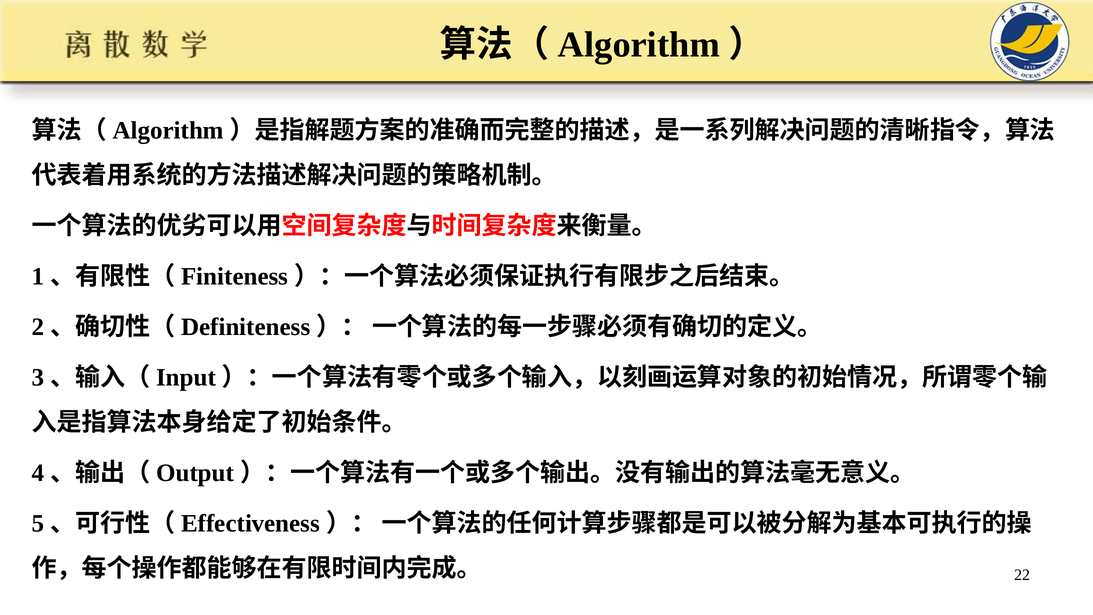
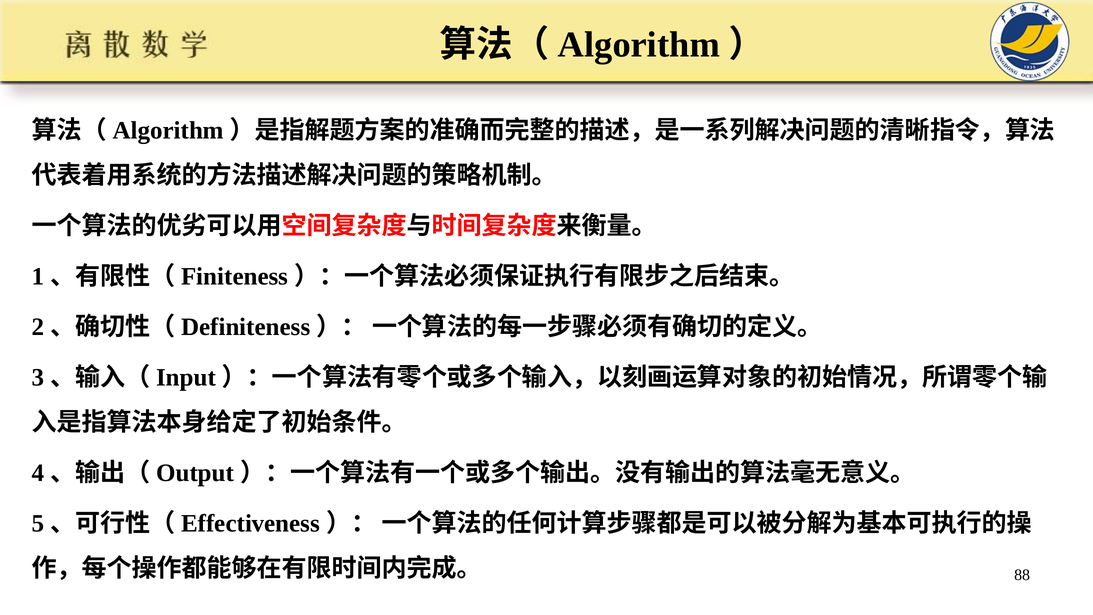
22: 22 -> 88
